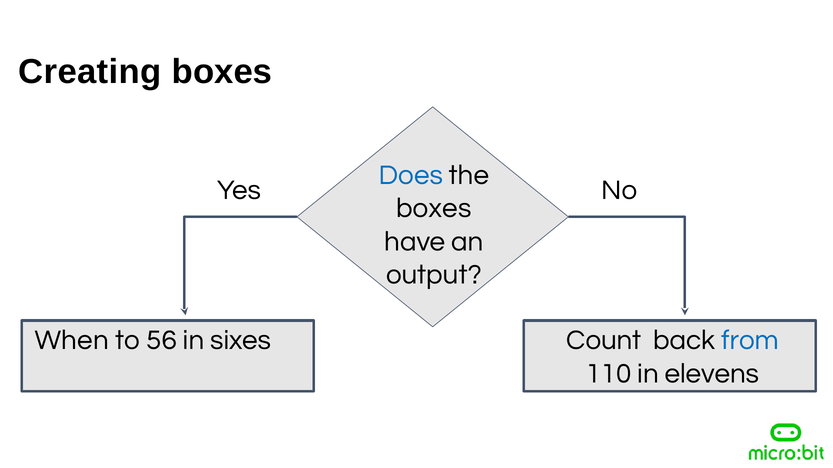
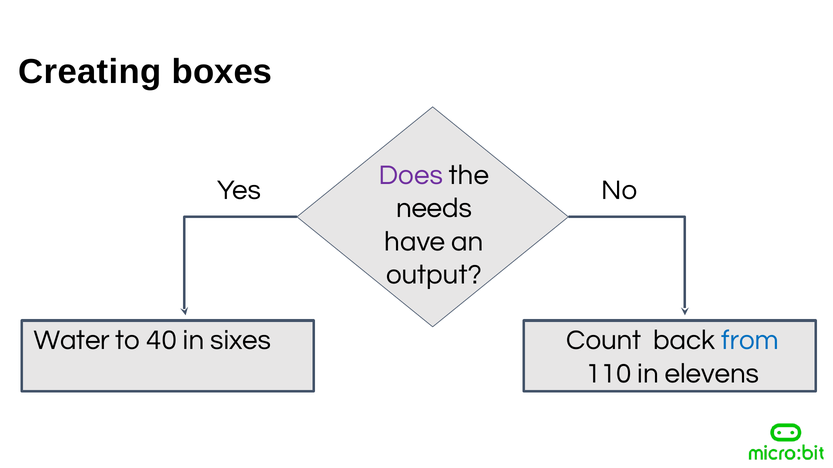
Does colour: blue -> purple
boxes at (434, 208): boxes -> needs
When: When -> Water
56: 56 -> 40
